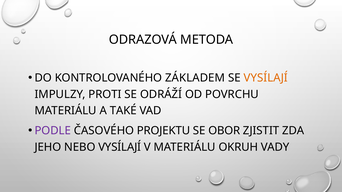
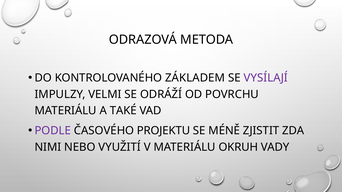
VYSÍLAJÍ at (266, 78) colour: orange -> purple
PROTI: PROTI -> VELMI
OBOR: OBOR -> MÉNĚ
JEHO: JEHO -> NIMI
NEBO VYSÍLAJÍ: VYSÍLAJÍ -> VYUŽITÍ
